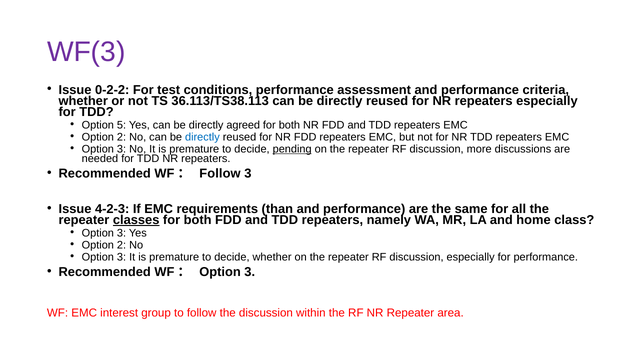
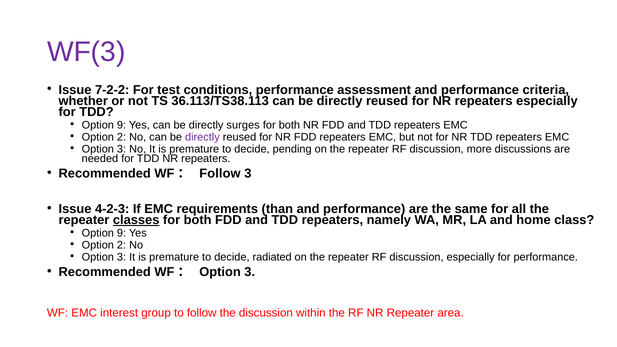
0-2-2: 0-2-2 -> 7-2-2
5 at (122, 125): 5 -> 9
agreed: agreed -> surges
directly at (202, 137) colour: blue -> purple
pending underline: present -> none
3 at (122, 233): 3 -> 9
decide whether: whether -> radiated
